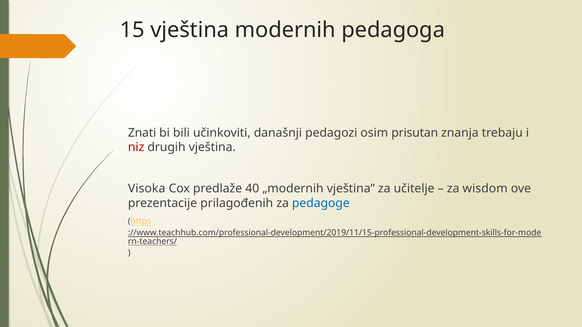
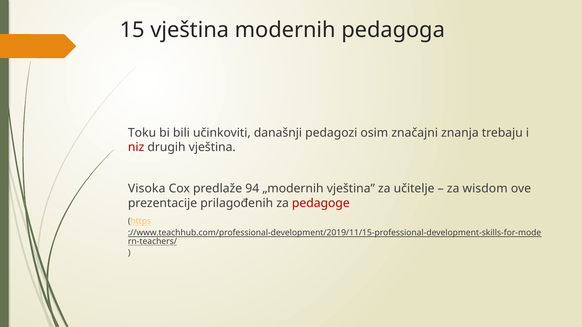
Znati: Znati -> Toku
prisutan: prisutan -> značajni
40: 40 -> 94
pedagoge colour: blue -> red
